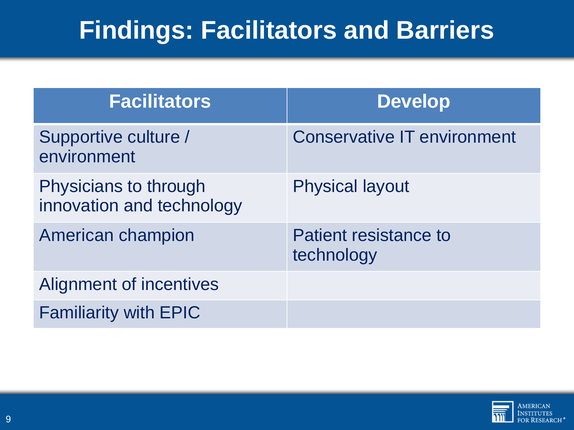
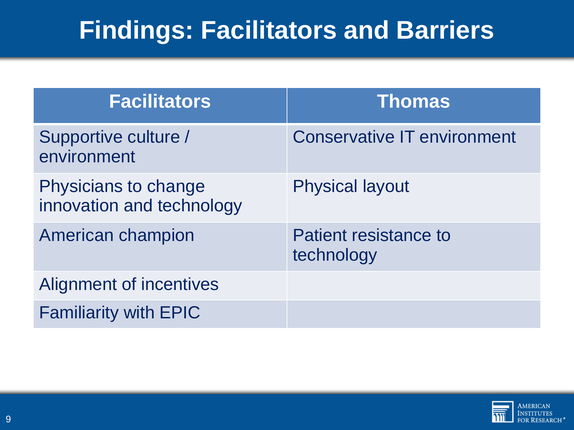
Develop: Develop -> Thomas
through: through -> change
